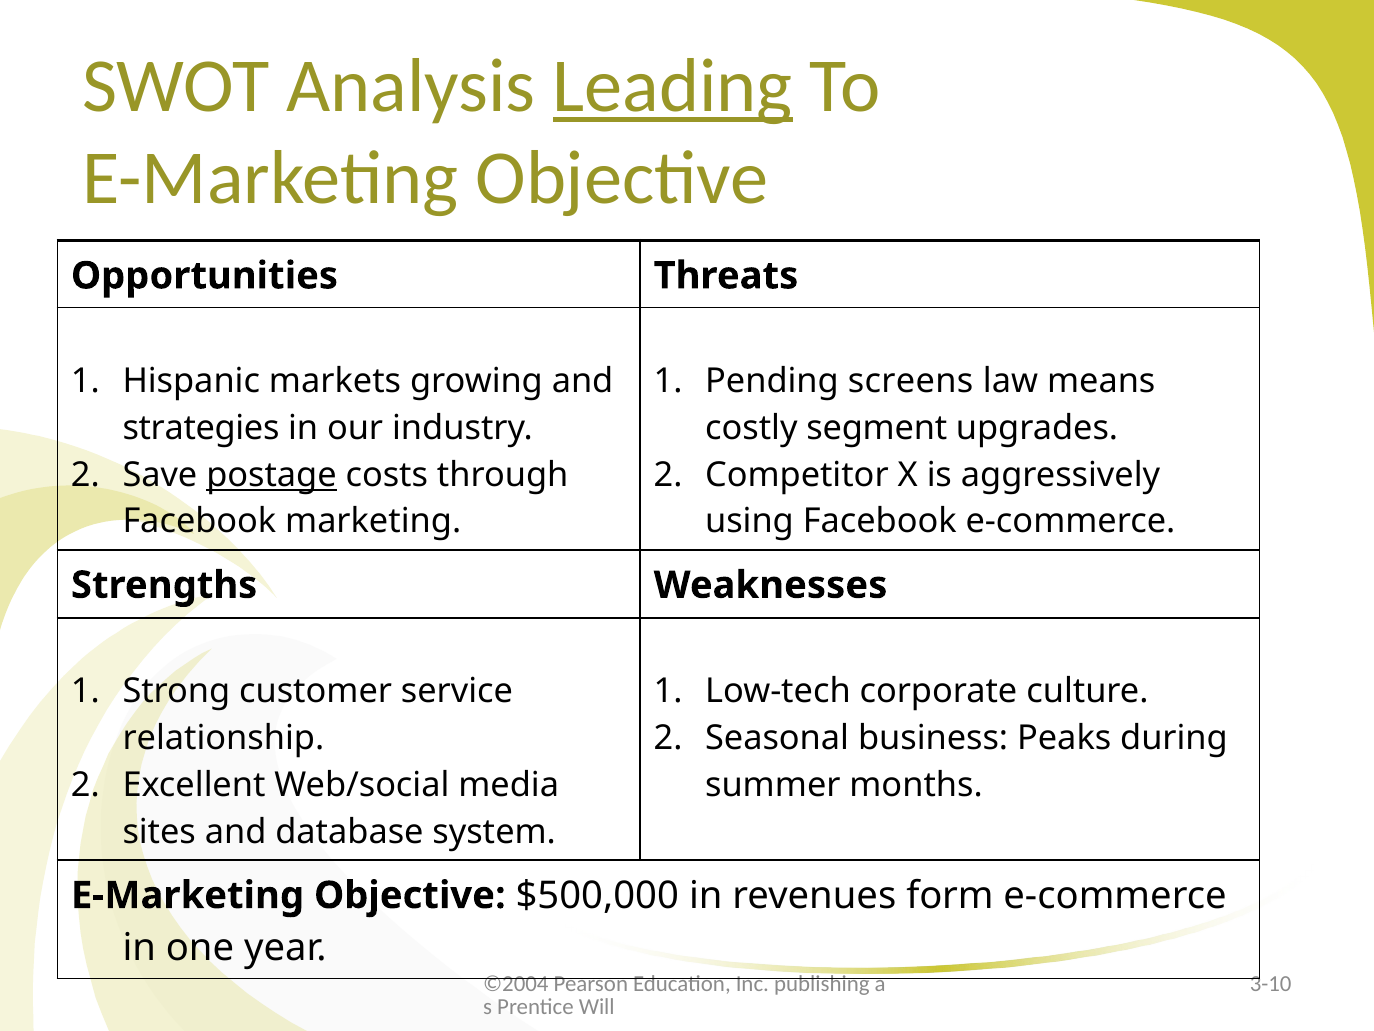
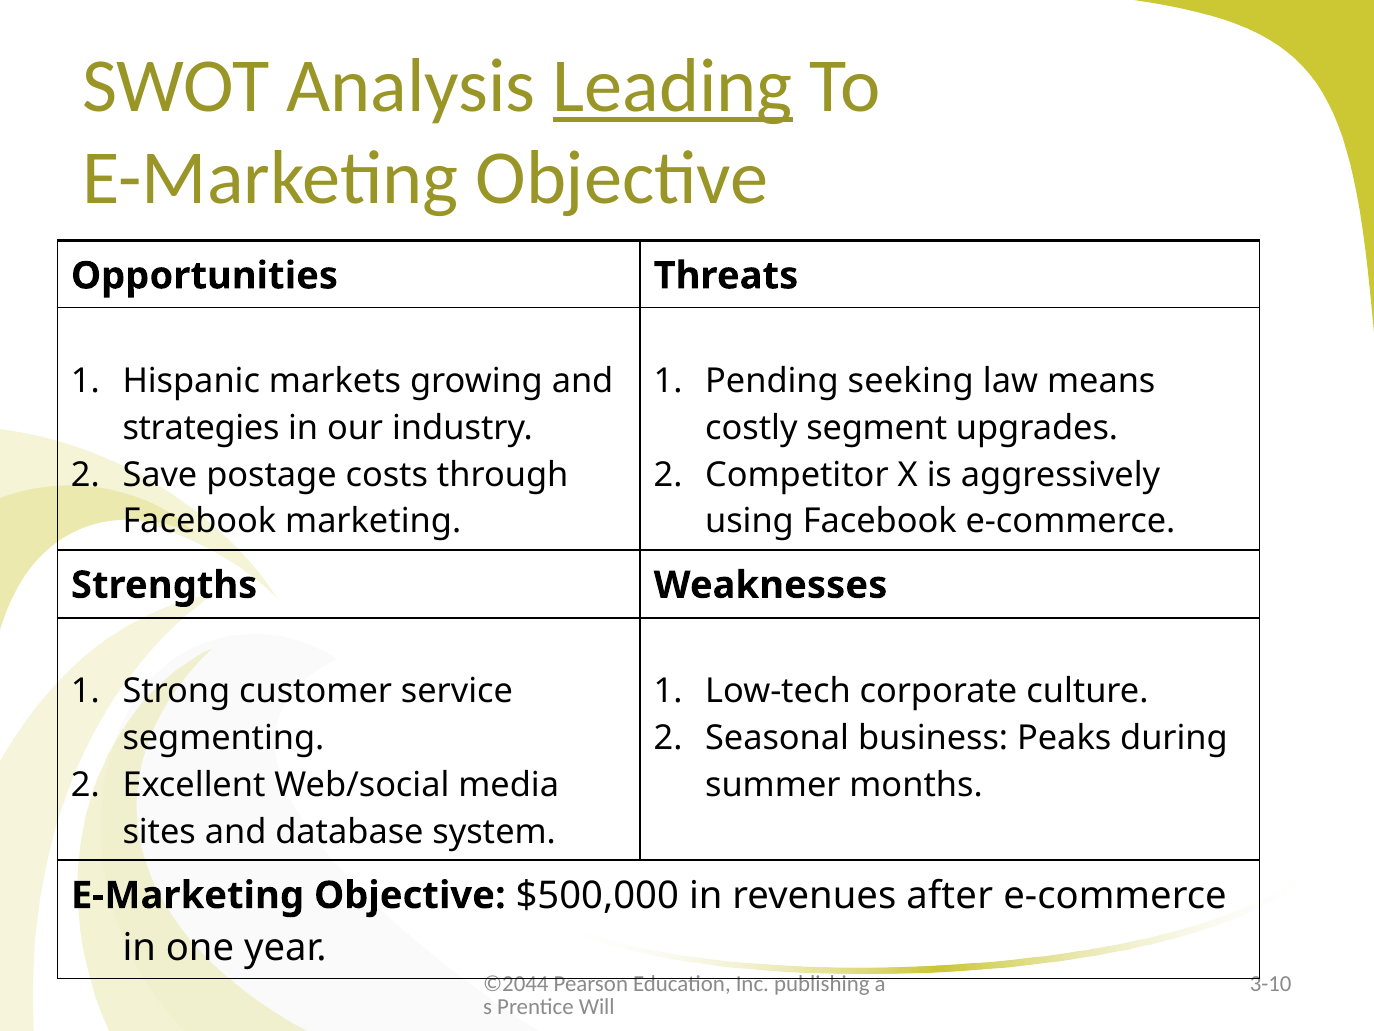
screens: screens -> seeking
postage underline: present -> none
relationship: relationship -> segmenting
form: form -> after
©2004: ©2004 -> ©2044
